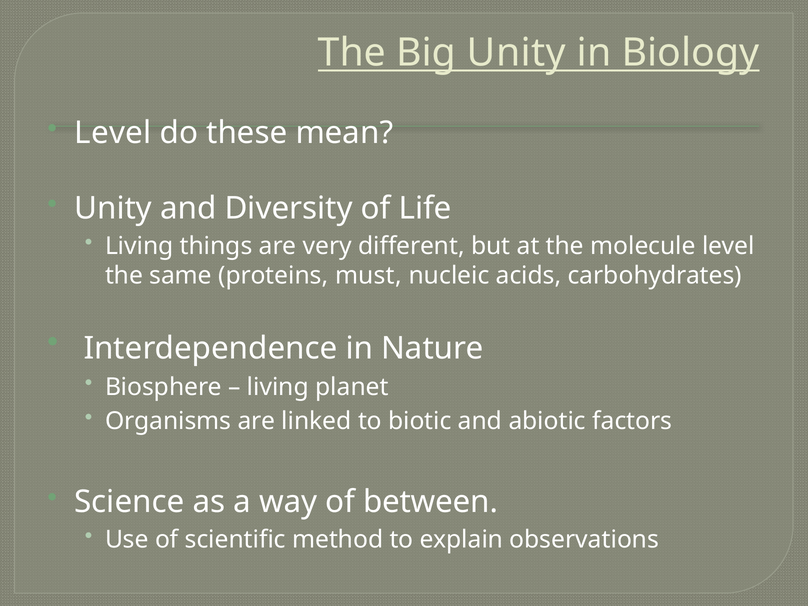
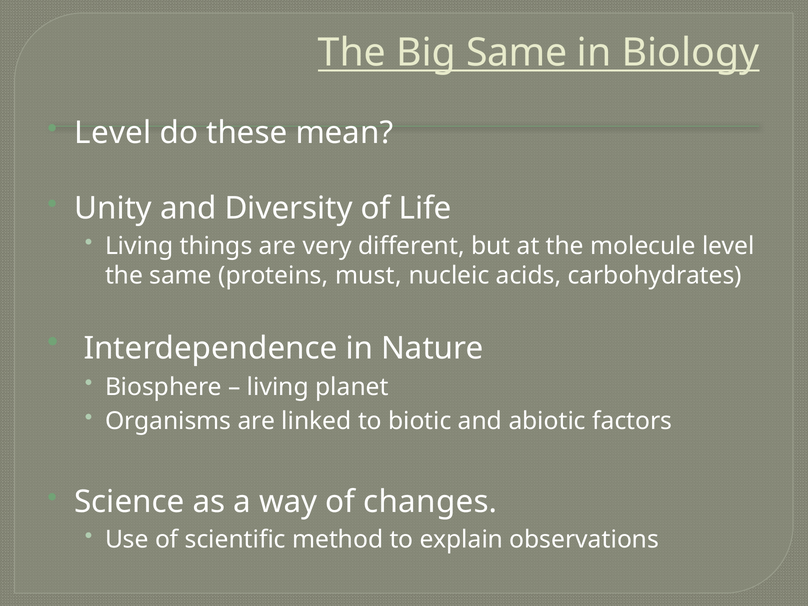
Big Unity: Unity -> Same
between: between -> changes
